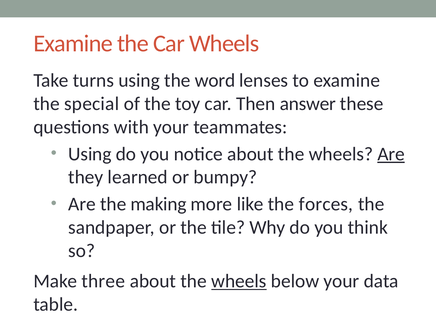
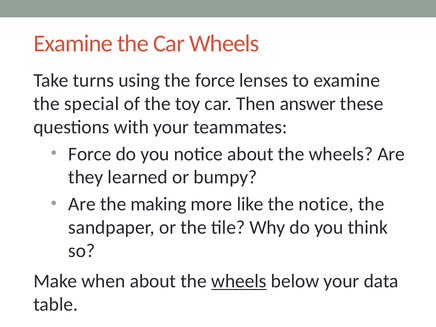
the word: word -> force
Using at (90, 154): Using -> Force
Are at (391, 154) underline: present -> none
the forces: forces -> notice
three: three -> when
